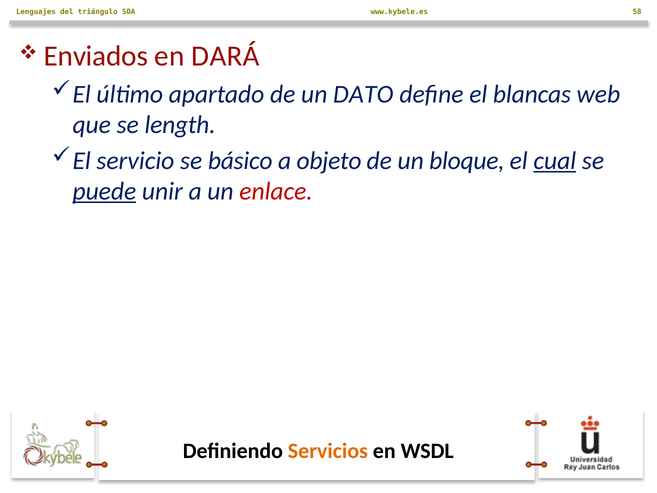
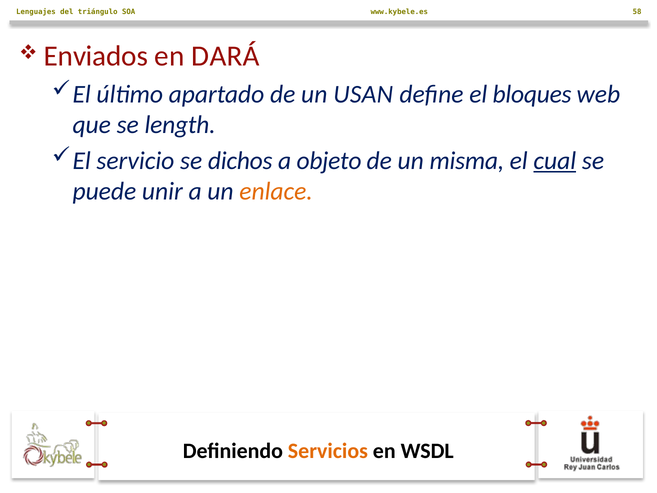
DATO: DATO -> USAN
blancas: blancas -> bloques
básico: básico -> dichos
bloque: bloque -> misma
puede underline: present -> none
enlace colour: red -> orange
